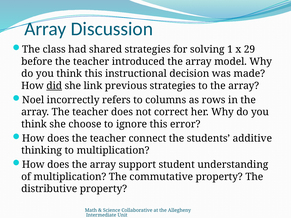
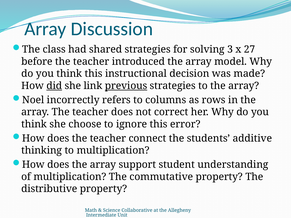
1: 1 -> 3
29: 29 -> 27
previous underline: none -> present
